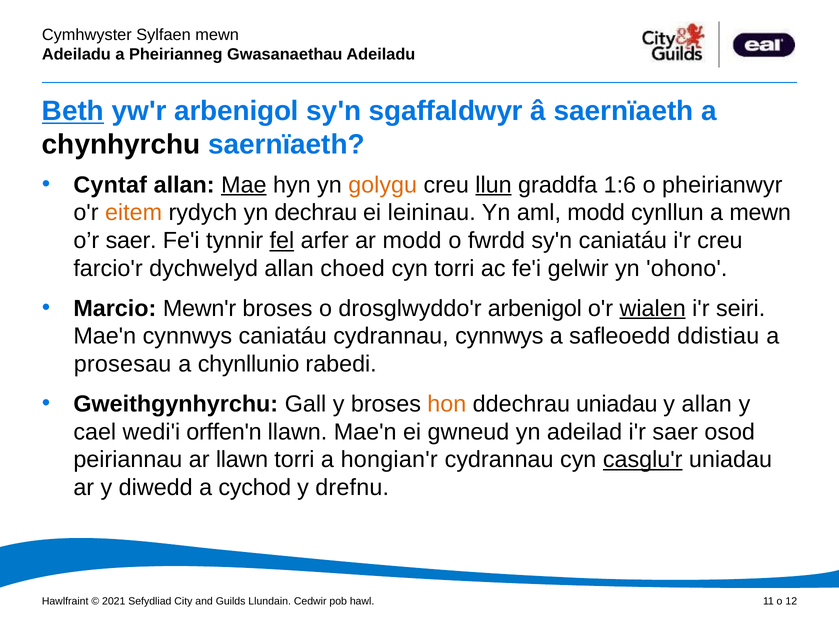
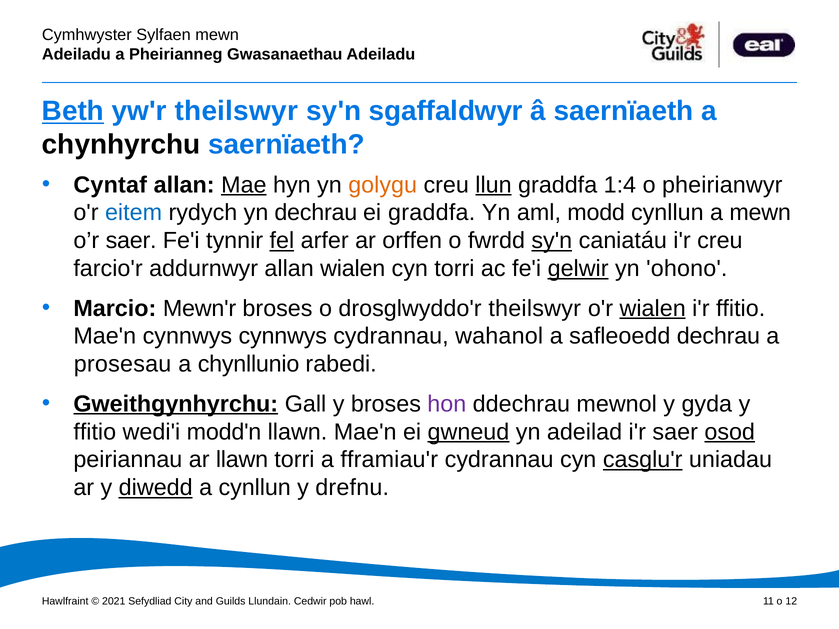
yw'r arbenigol: arbenigol -> theilswyr
1:6: 1:6 -> 1:4
eitem colour: orange -> blue
ei leininau: leininau -> graddfa
ar modd: modd -> orffen
sy'n at (552, 241) underline: none -> present
dychwelyd: dychwelyd -> addurnwyr
allan choed: choed -> wialen
gelwir underline: none -> present
drosglwyddo'r arbenigol: arbenigol -> theilswyr
i'r seiri: seiri -> ffitio
cynnwys caniatáu: caniatáu -> cynnwys
cydrannau cynnwys: cynnwys -> wahanol
safleoedd ddistiau: ddistiau -> dechrau
Gweithgynhyrchu underline: none -> present
hon colour: orange -> purple
ddechrau uniadau: uniadau -> mewnol
y allan: allan -> gyda
cael at (95, 432): cael -> ffitio
orffen'n: orffen'n -> modd'n
gwneud underline: none -> present
osod underline: none -> present
hongian'r: hongian'r -> fframiau'r
diwedd underline: none -> present
a cychod: cychod -> cynllun
